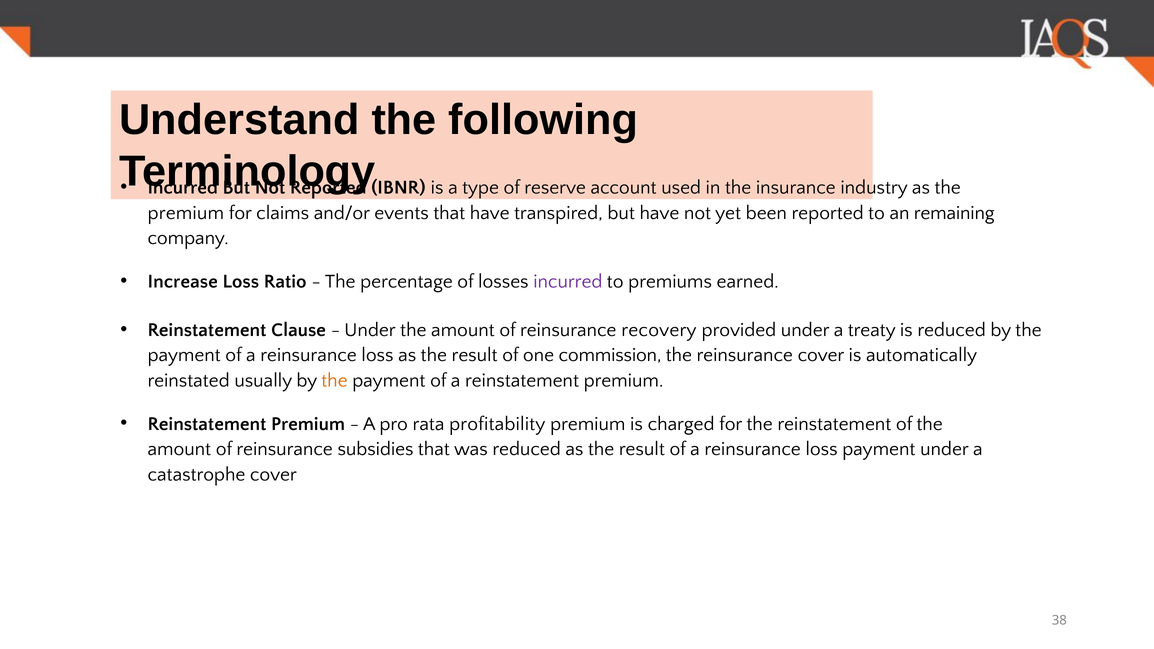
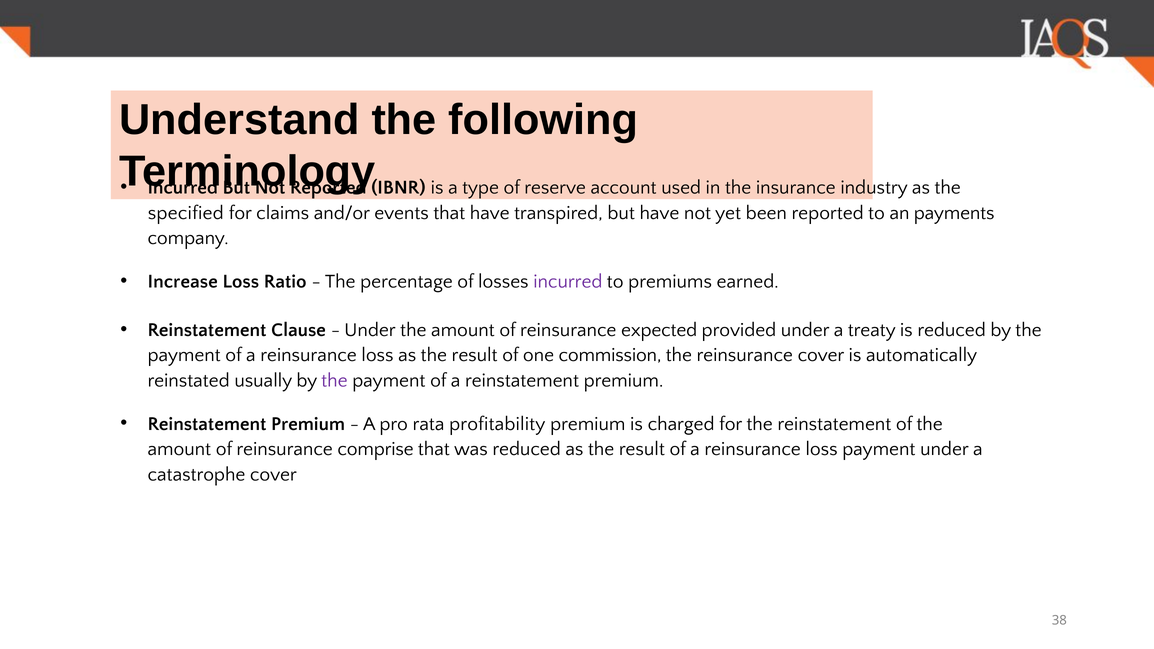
premium at (186, 213): premium -> specified
remaining: remaining -> payments
recovery: recovery -> expected
the at (334, 381) colour: orange -> purple
subsidies: subsidies -> comprise
